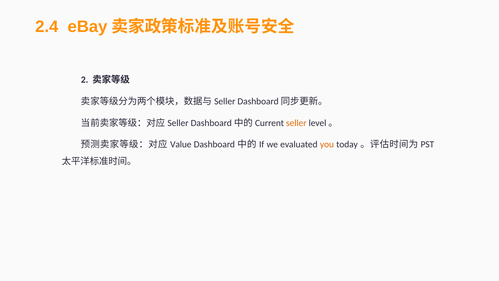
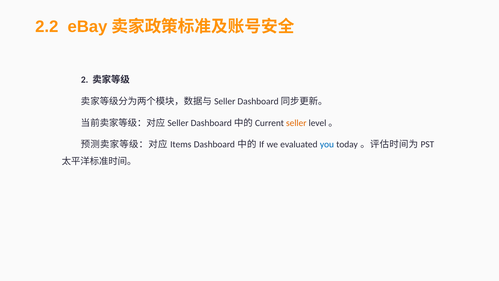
2.4: 2.4 -> 2.2
Value: Value -> Items
you colour: orange -> blue
